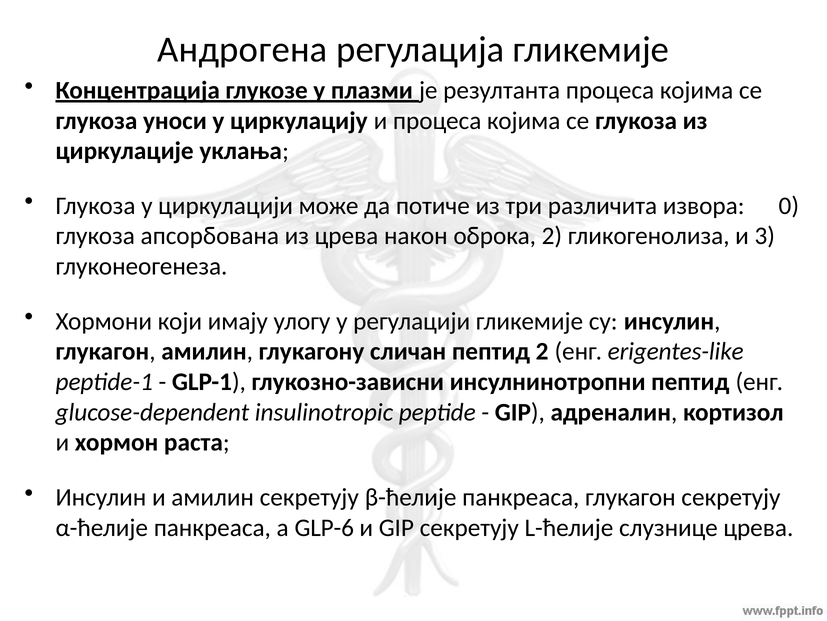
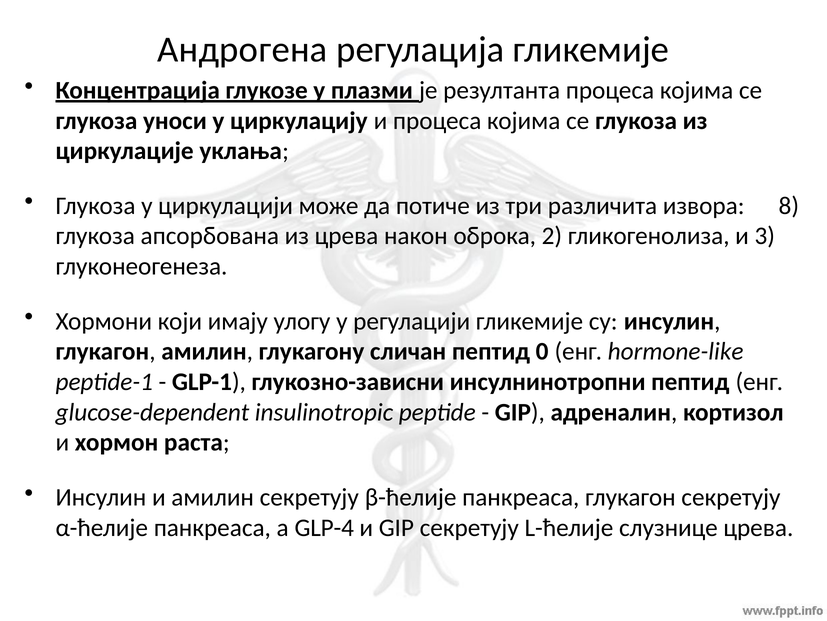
0: 0 -> 8
пептид 2: 2 -> 0
erigentes-like: erigentes-like -> hormone-like
GLP-6: GLP-6 -> GLP-4
